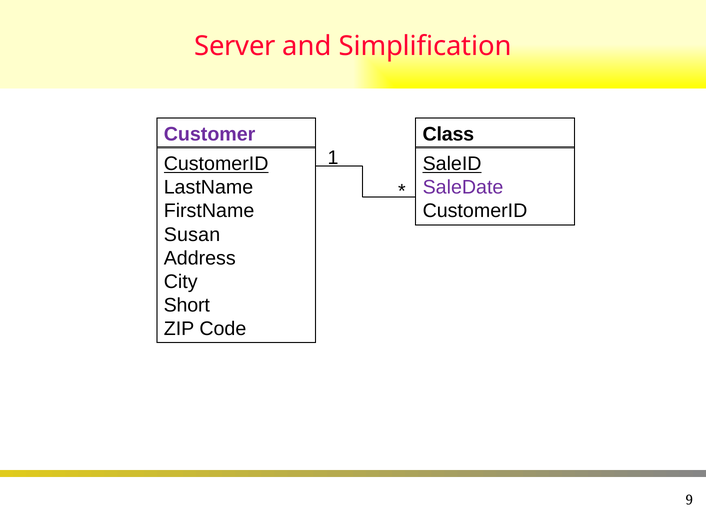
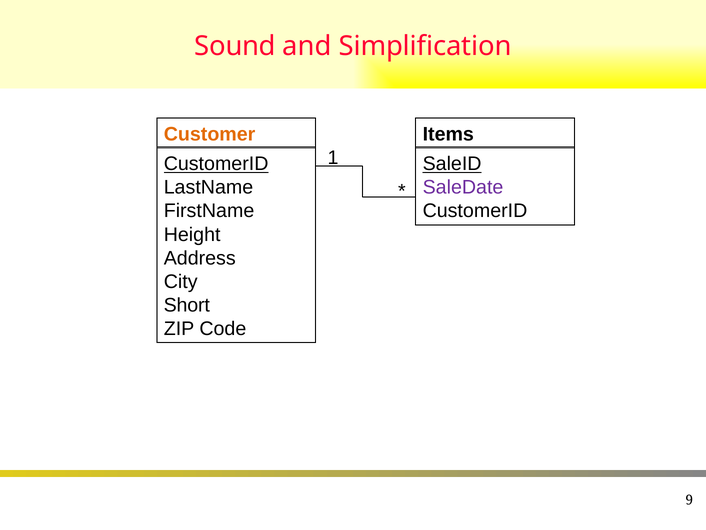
Server: Server -> Sound
Customer colour: purple -> orange
Class: Class -> Items
Susan: Susan -> Height
